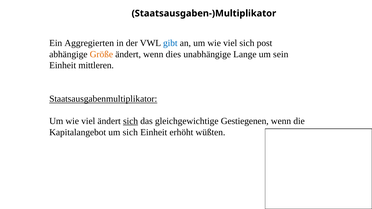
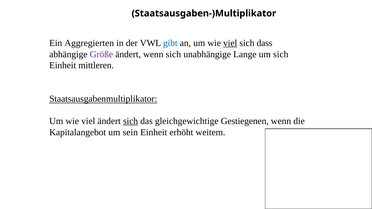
viel at (230, 43) underline: none -> present
post: post -> dass
Größe colour: orange -> purple
wenn dies: dies -> sich
um sein: sein -> sich
um sich: sich -> sein
wüßten: wüßten -> weitem
